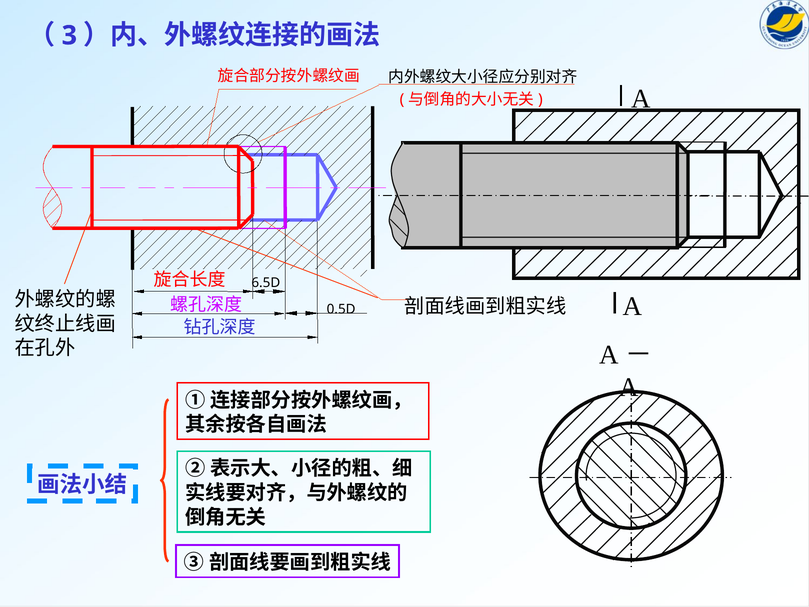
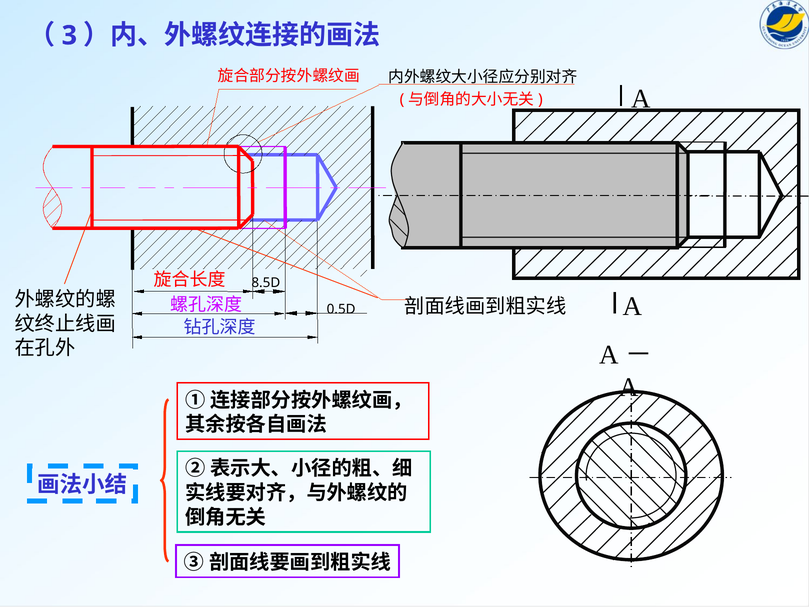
6.5D: 6.5D -> 8.5D
